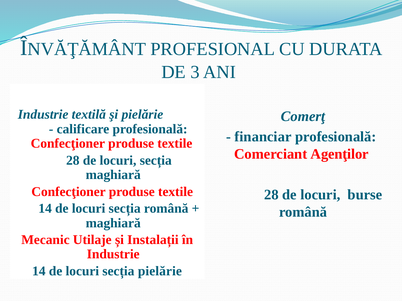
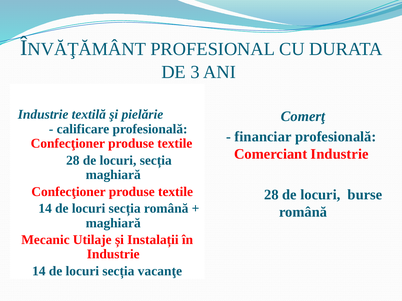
Comerciant Agenţilor: Agenţilor -> Industrie
secția pielărie: pielărie -> vacanţe
